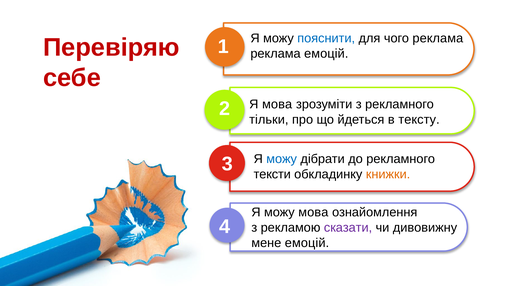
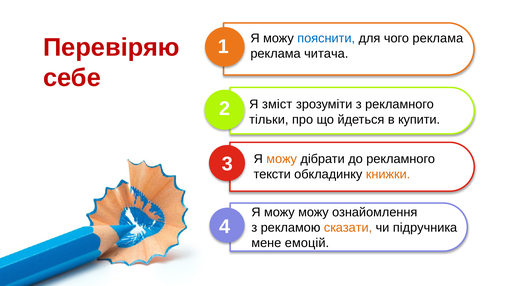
реклама емоцій: емоцій -> читача
Я мова: мова -> зміст
тексту: тексту -> купити
можу at (282, 159) colour: blue -> orange
можу мова: мова -> можу
сказати colour: purple -> orange
дивовижну: дивовижну -> підручника
